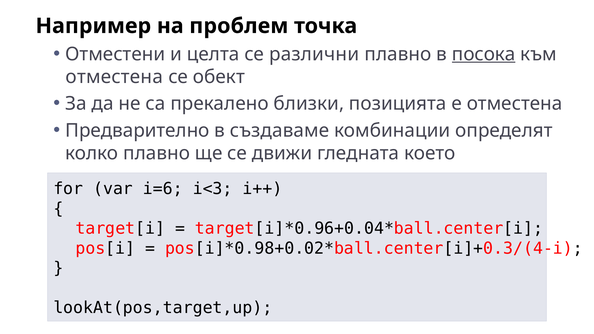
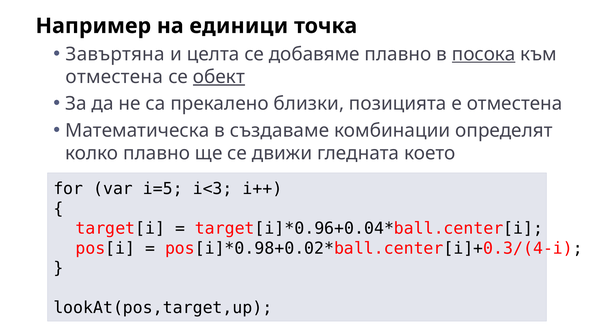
проблем: проблем -> единици
Отместени: Отместени -> Завъртяна
различни: различни -> добавяме
обект underline: none -> present
Предварително: Предварително -> Математическа
i=6: i=6 -> i=5
